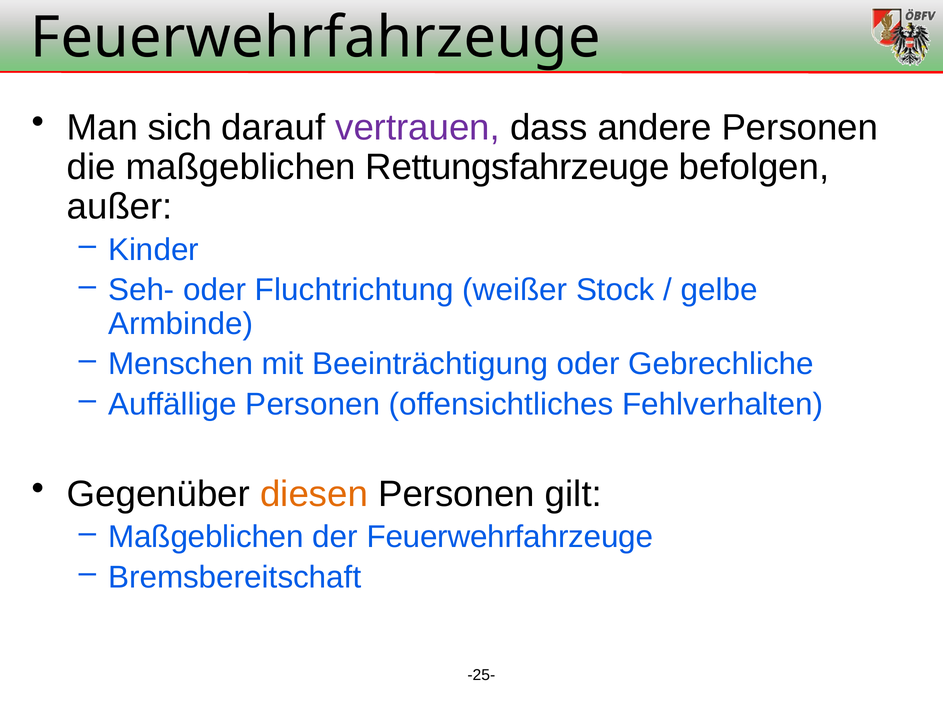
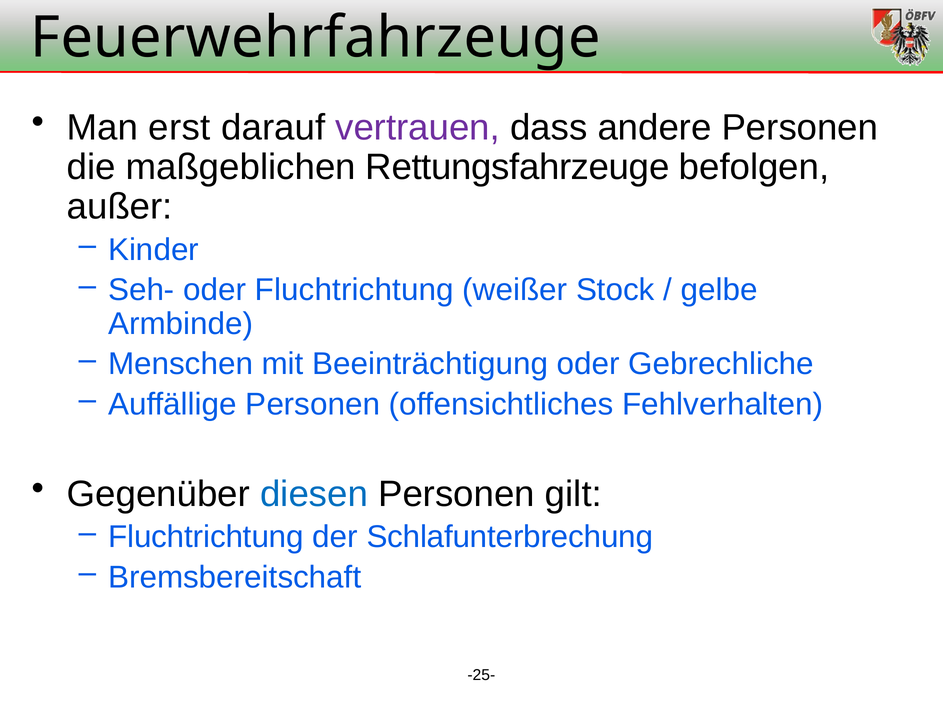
sich: sich -> erst
diesen colour: orange -> blue
Maßgeblichen at (206, 537): Maßgeblichen -> Fluchtrichtung
der Feuerwehrfahrzeuge: Feuerwehrfahrzeuge -> Schlafunterbrechung
